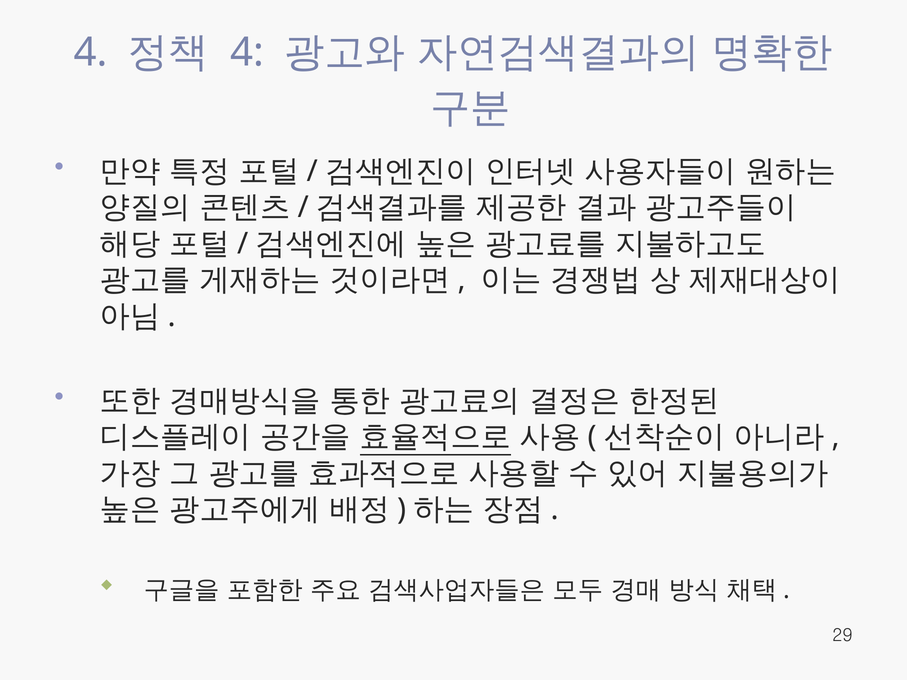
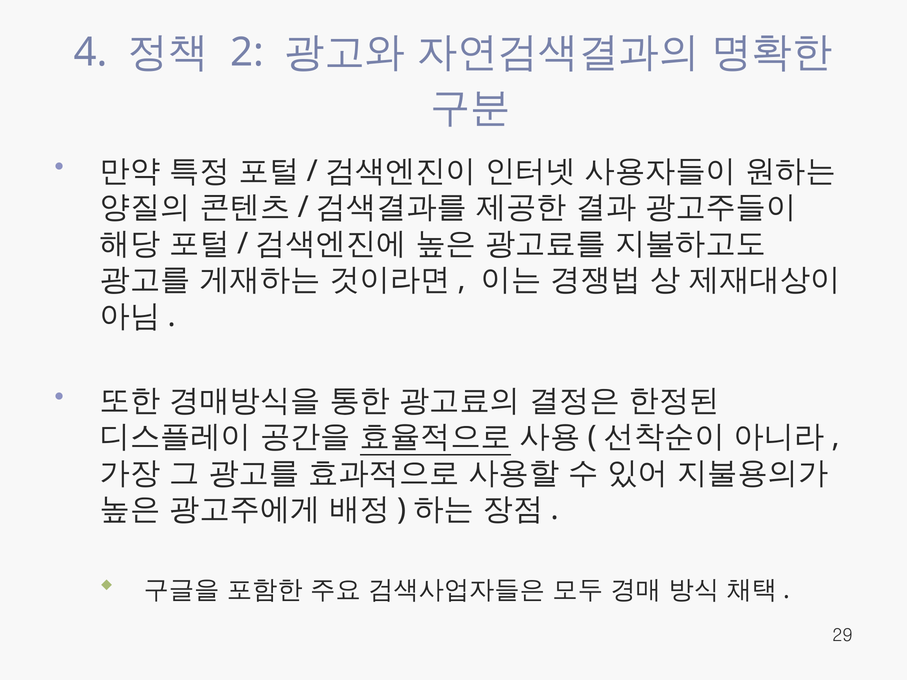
4 at (247, 52): 4 -> 2
